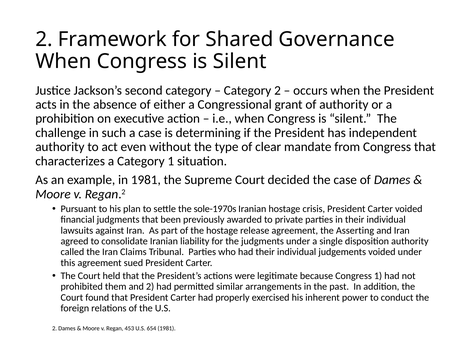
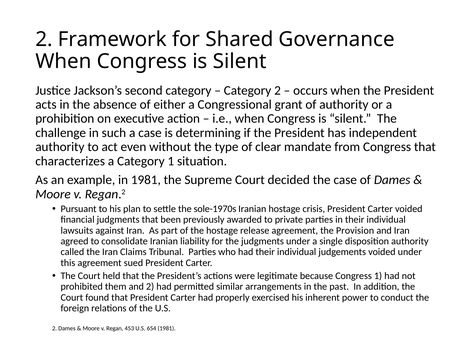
Asserting: Asserting -> Provision
